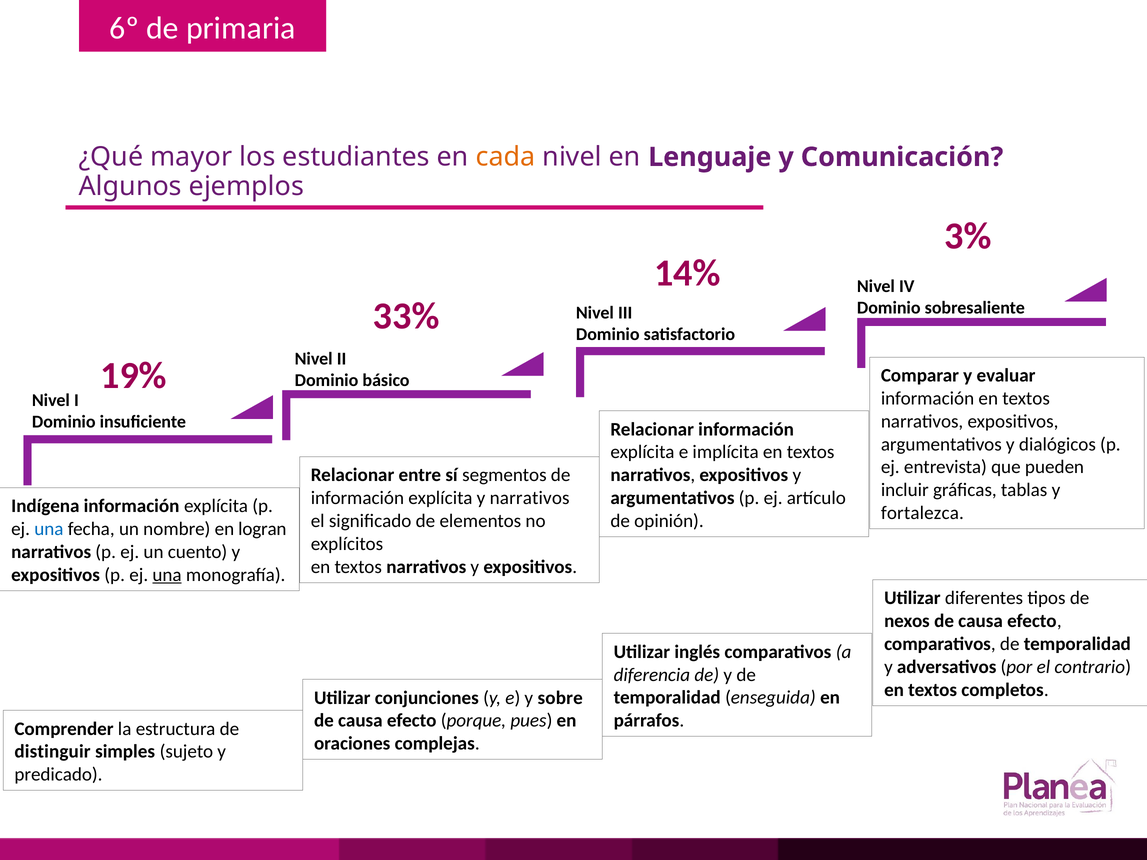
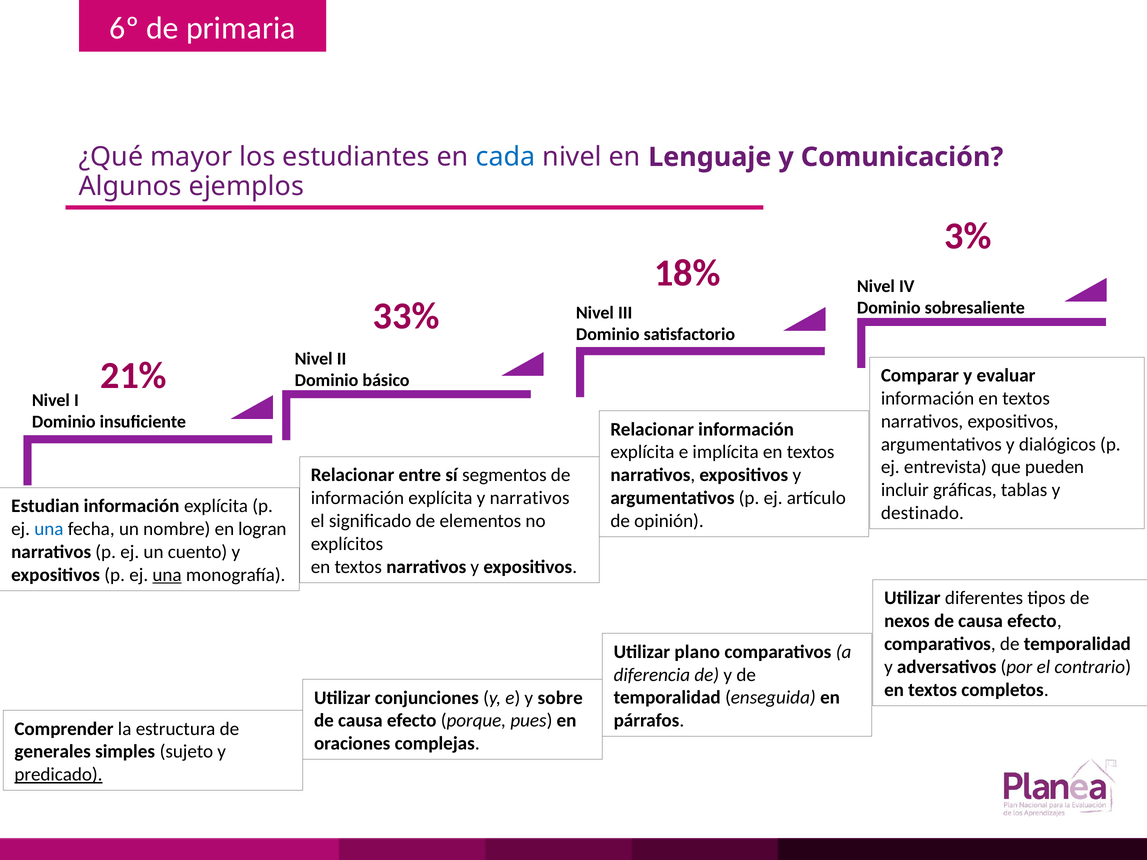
cada colour: orange -> blue
14%: 14% -> 18%
19%: 19% -> 21%
Indígena: Indígena -> Estudian
fortalezca: fortalezca -> destinado
inglés: inglés -> plano
distinguir: distinguir -> generales
predicado underline: none -> present
